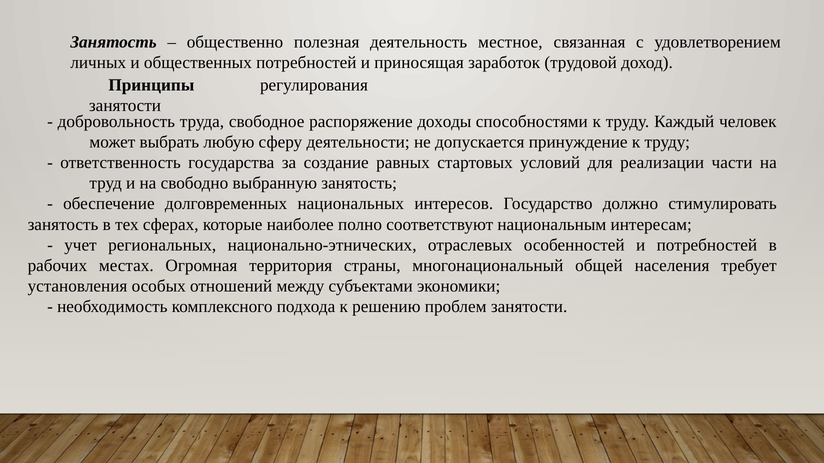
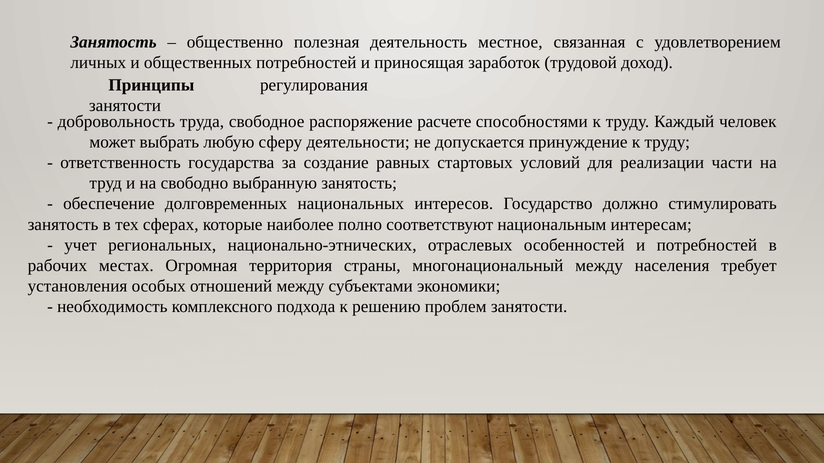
доходы: доходы -> расчете
многонациональный общей: общей -> между
